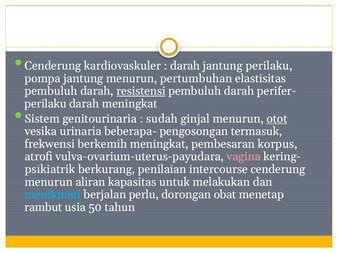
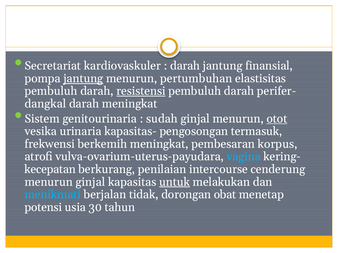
Cenderung at (53, 66): Cenderung -> Secretariat
jantung perilaku: perilaku -> finansial
jantung at (83, 79) underline: none -> present
perilaku at (45, 104): perilaku -> dangkal
beberapa-: beberapa- -> kapasitas-
vagina colour: pink -> light blue
psikiatrik: psikiatrik -> kecepatan
menurun aliran: aliran -> ginjal
untuk underline: none -> present
perlu: perlu -> tidak
rambut: rambut -> potensi
50: 50 -> 30
